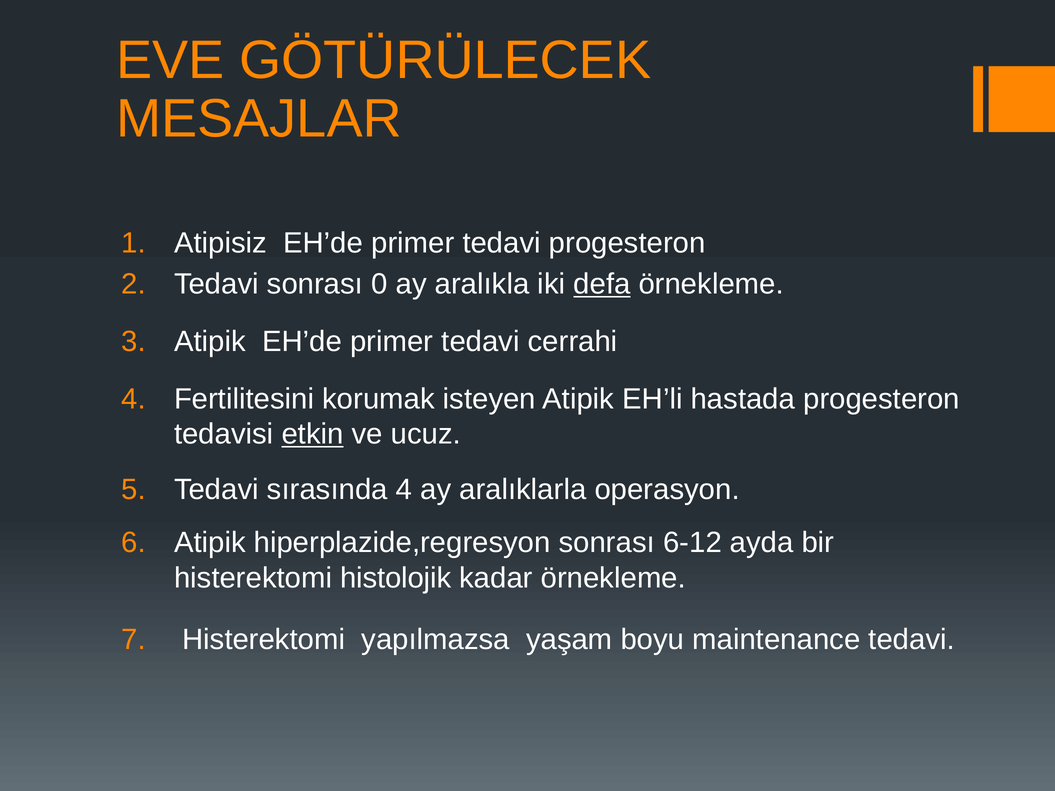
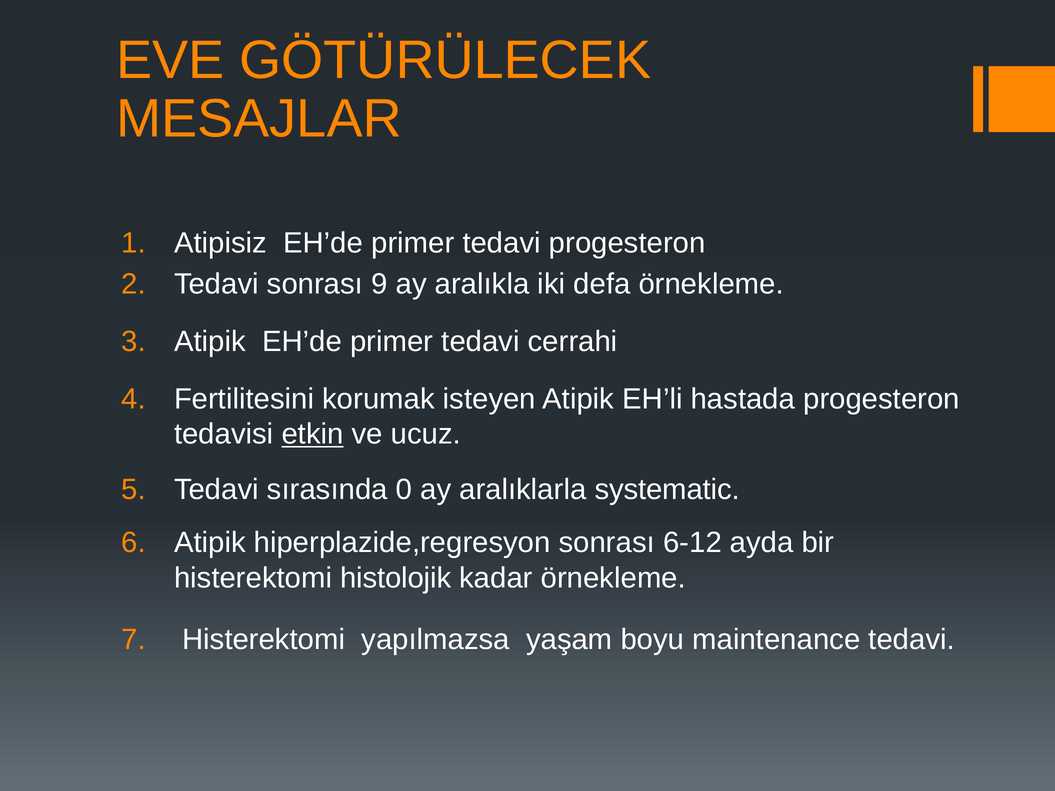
0: 0 -> 9
defa underline: present -> none
sırasında 4: 4 -> 0
operasyon: operasyon -> systematic
